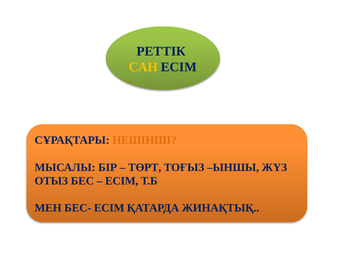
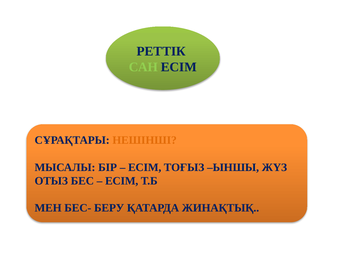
САН colour: yellow -> light green
ТӨРТ at (145, 167): ТӨРТ -> ЕСІМ
БЕС- ЕСІМ: ЕСІМ -> БЕРУ
